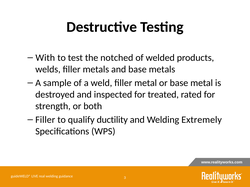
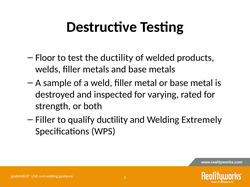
With: With -> Floor
the notched: notched -> ductility
treated: treated -> varying
